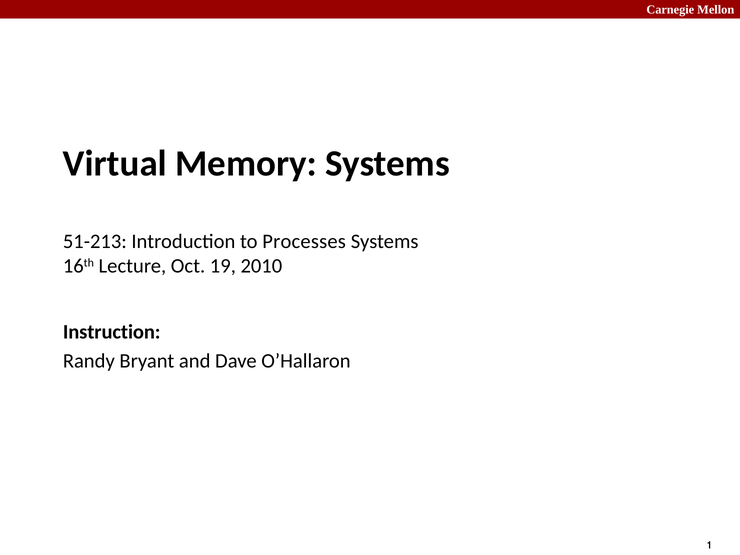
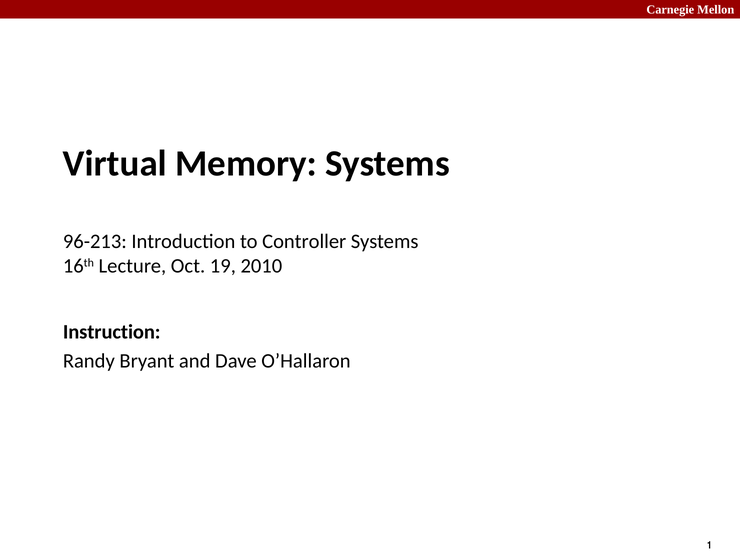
51-213: 51-213 -> 96-213
Processes: Processes -> Controller
